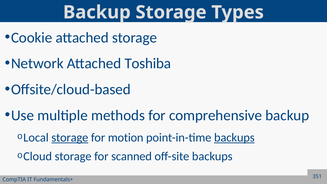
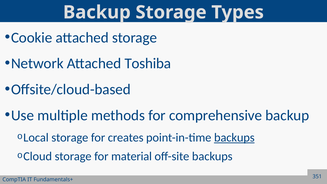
storage at (70, 138) underline: present -> none
motion: motion -> creates
scanned: scanned -> material
